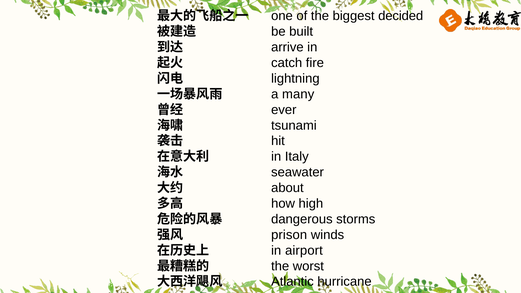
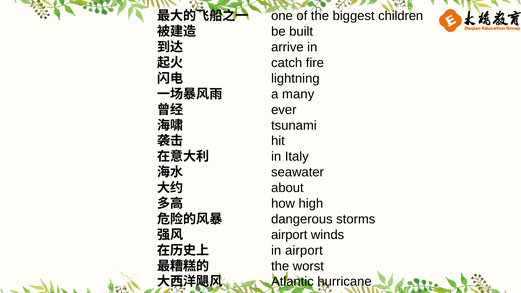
decided: decided -> children
prison at (289, 235): prison -> airport
